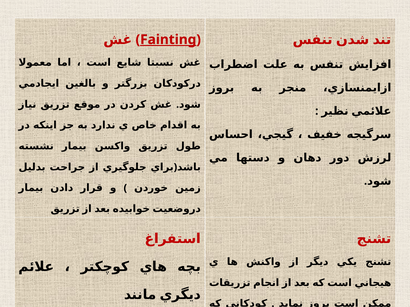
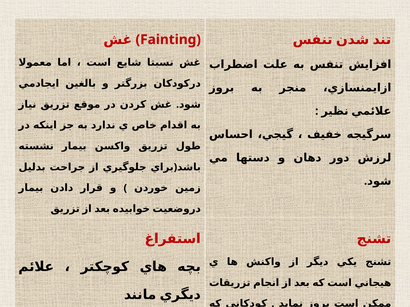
Fainting underline: present -> none
